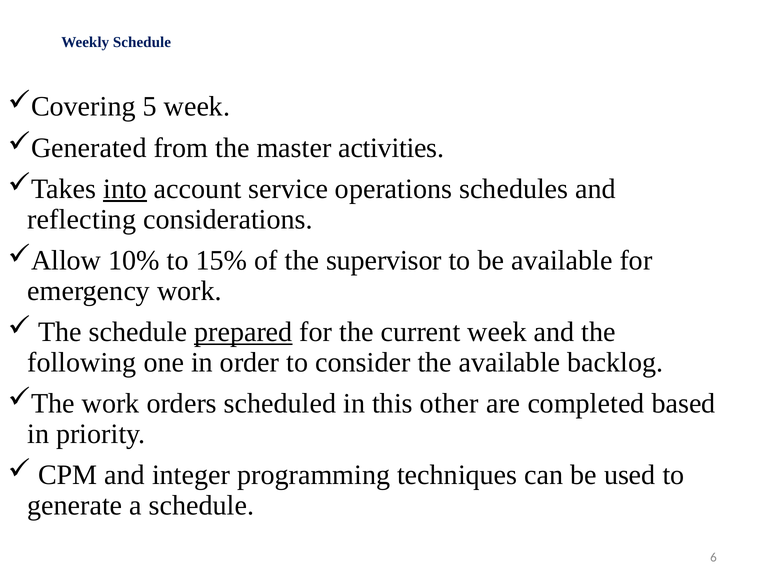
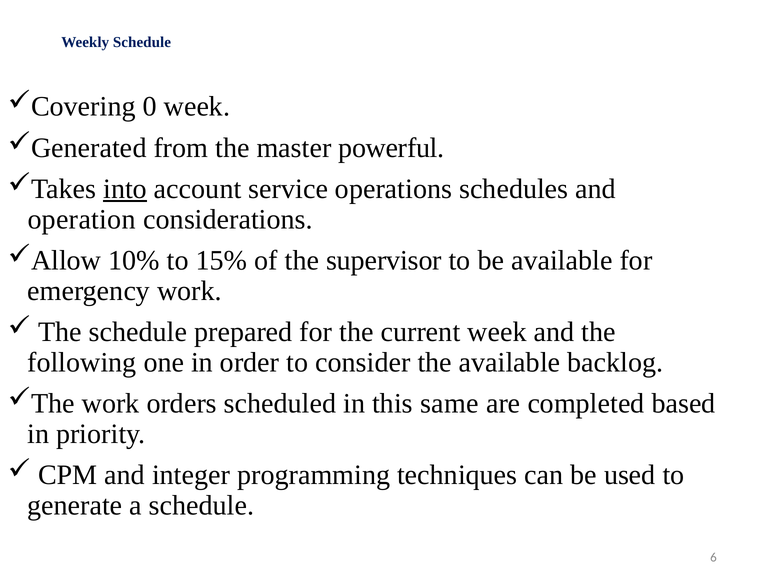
5: 5 -> 0
activities: activities -> powerful
reflecting: reflecting -> operation
prepared underline: present -> none
other: other -> same
